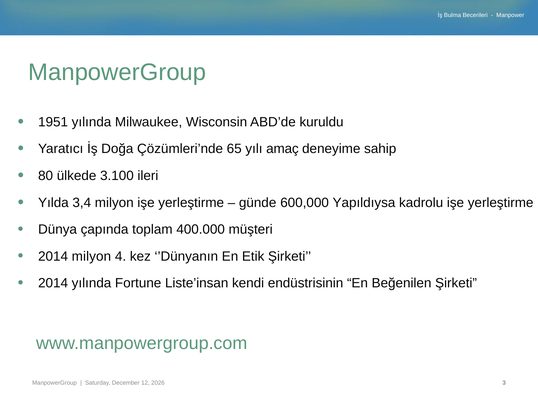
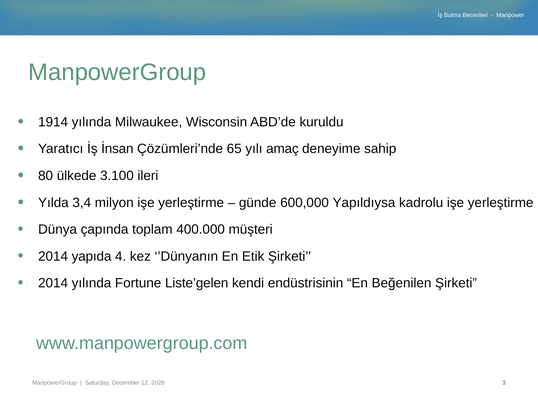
1951: 1951 -> 1914
Doğa: Doğa -> İnsan
2014 milyon: milyon -> yapıda
Liste’insan: Liste’insan -> Liste’gelen
